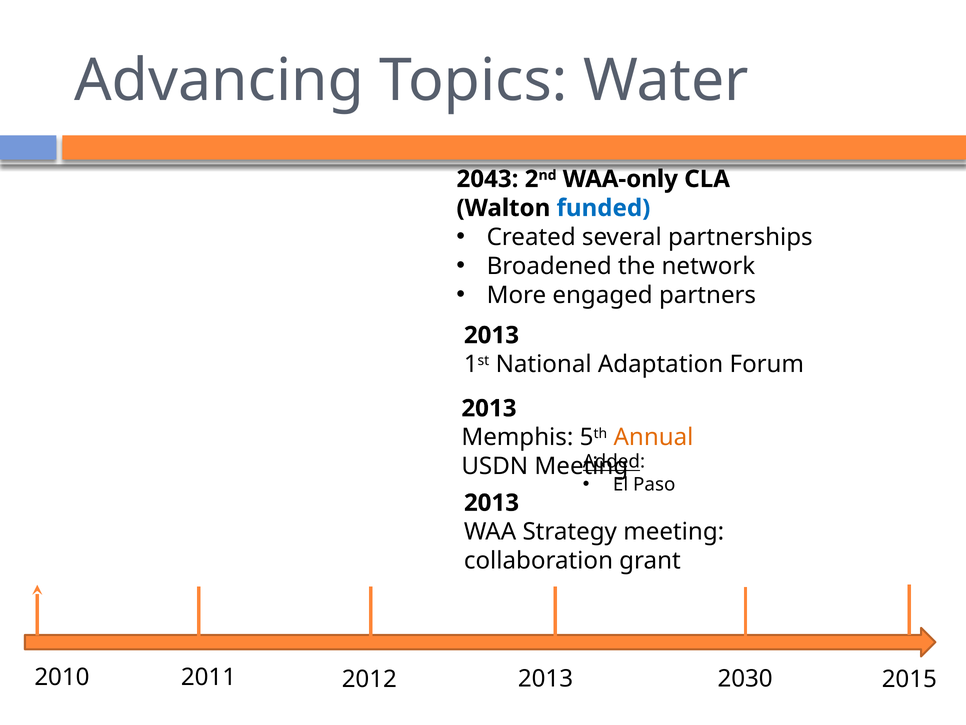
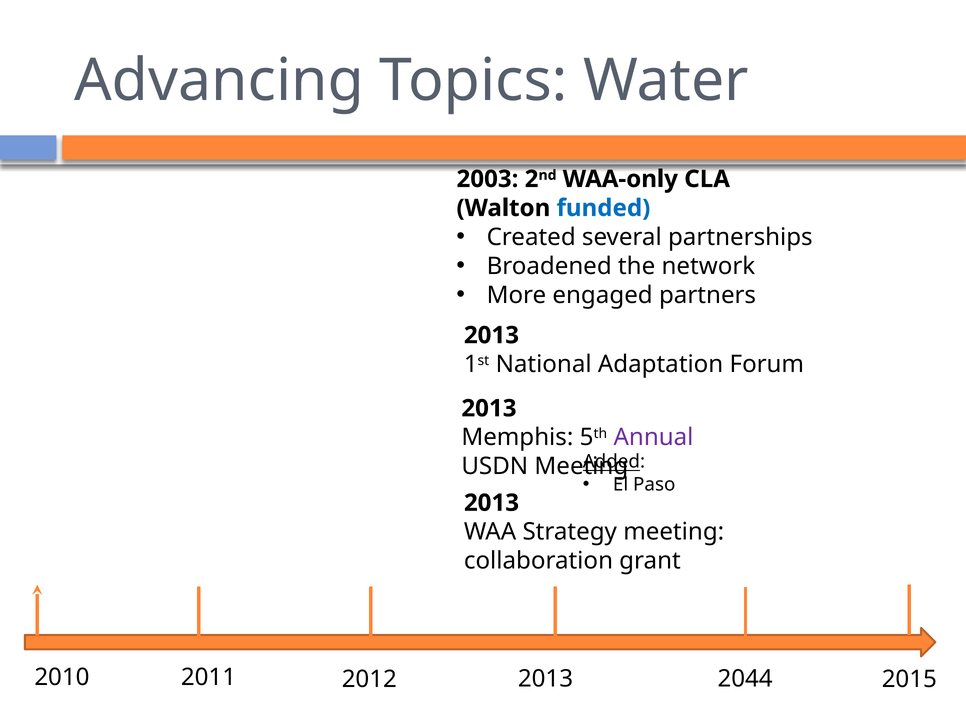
2043: 2043 -> 2003
Annual colour: orange -> purple
2030: 2030 -> 2044
